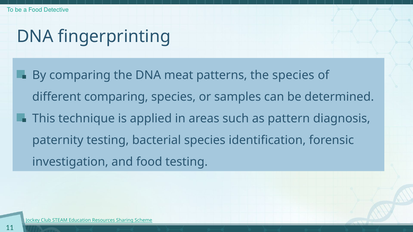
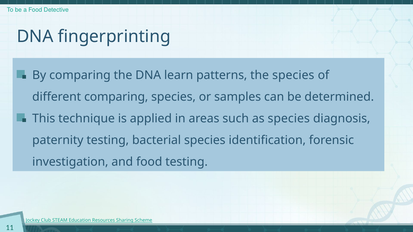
meat: meat -> learn
as pattern: pattern -> species
